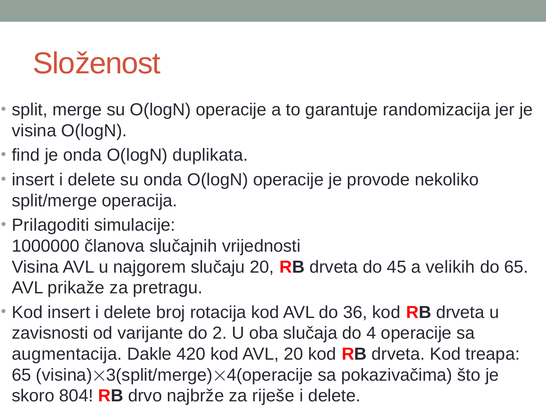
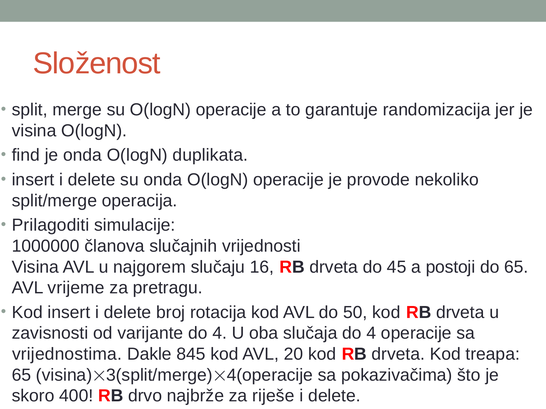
slučaju 20: 20 -> 16
velikih: velikih -> postoji
prikaže: prikaže -> vrijeme
36: 36 -> 50
varijante do 2: 2 -> 4
augmentacija: augmentacija -> vrijednostima
420: 420 -> 845
804: 804 -> 400
